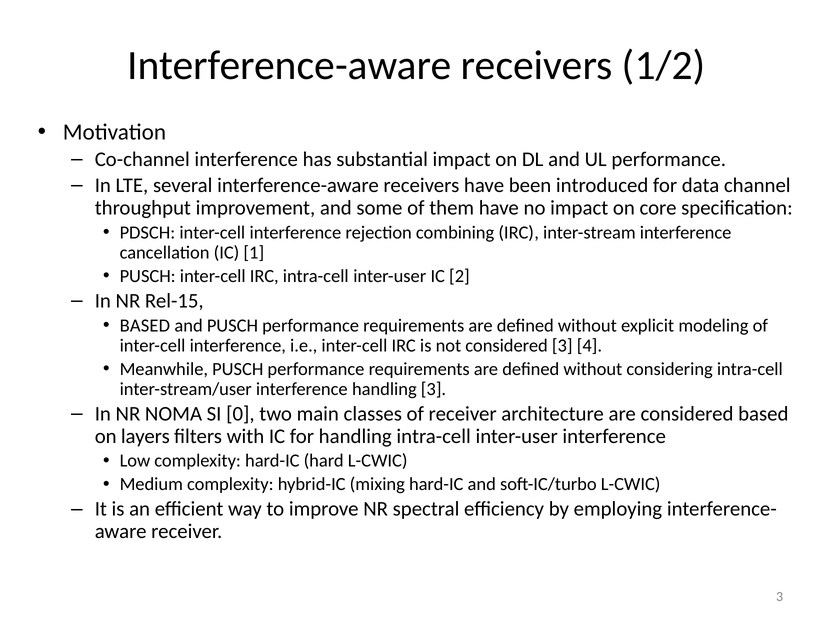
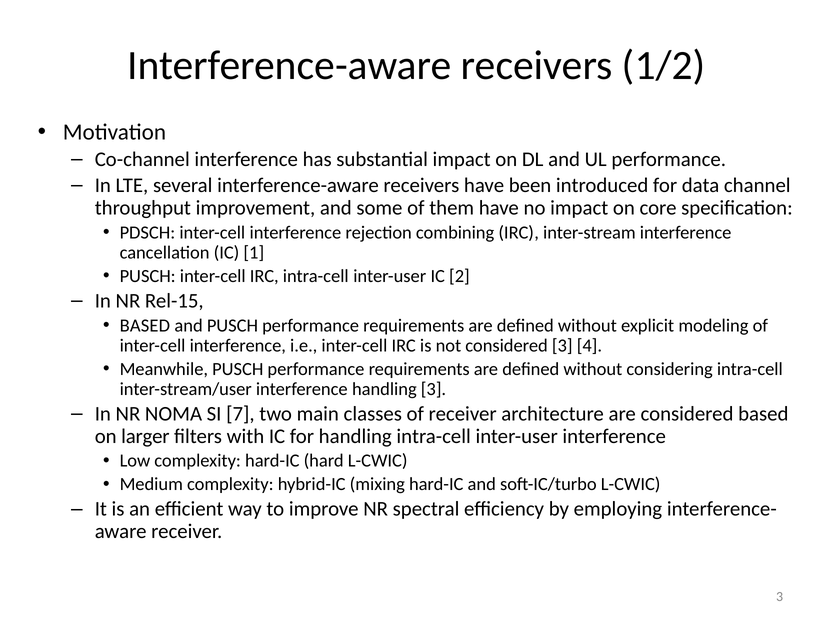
0: 0 -> 7
layers: layers -> larger
